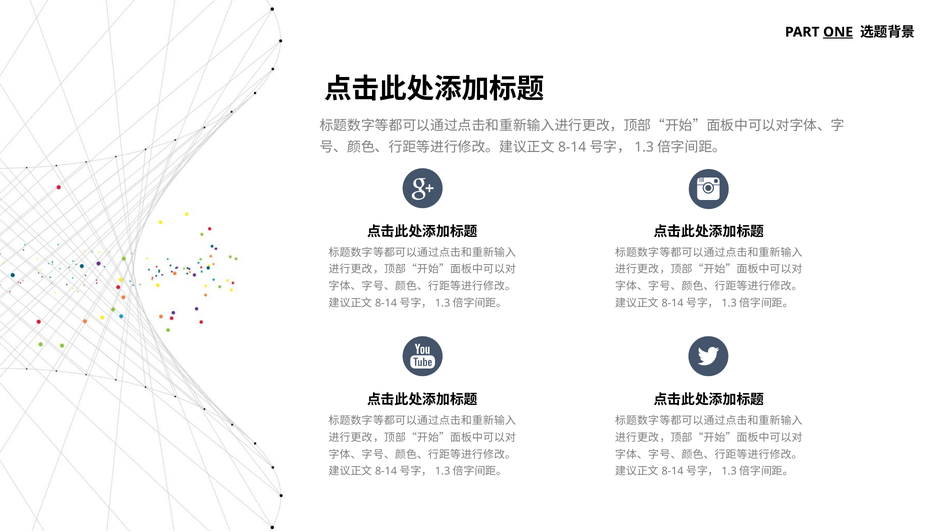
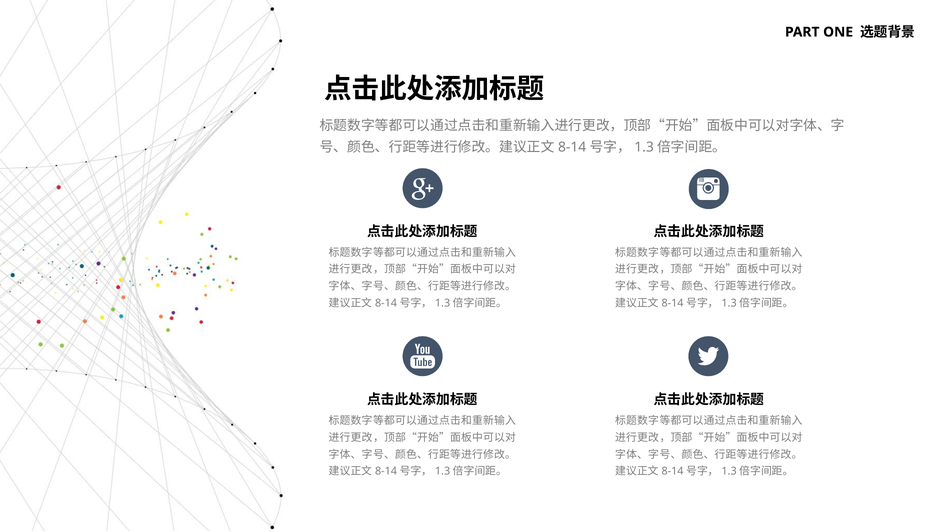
ONE underline: present -> none
